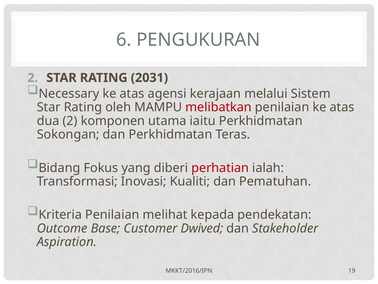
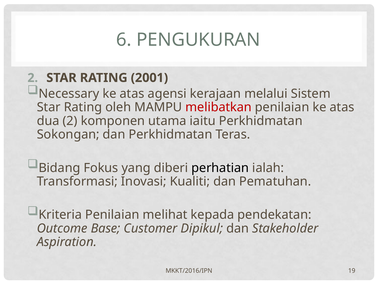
2031: 2031 -> 2001
perhatian colour: red -> black
Dwived: Dwived -> Dipikul
